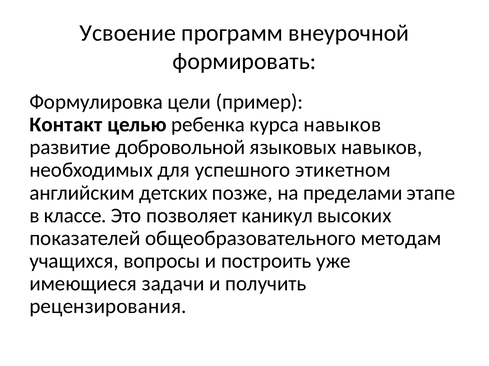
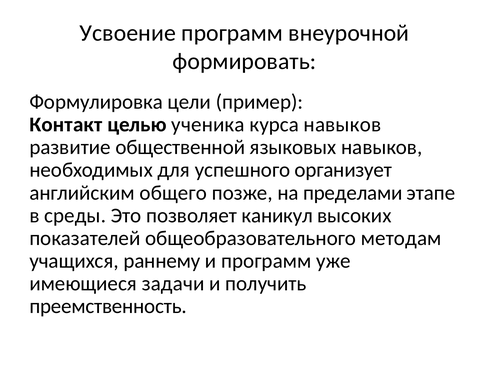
ребенка: ребенка -> ученика
добровольной: добровольной -> общественной
этикетном: этикетном -> организует
детских: детских -> общего
классе: классе -> среды
вопросы: вопросы -> раннему
и построить: построить -> программ
рецензирования: рецензирования -> преемственность
